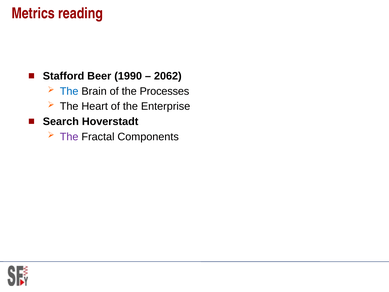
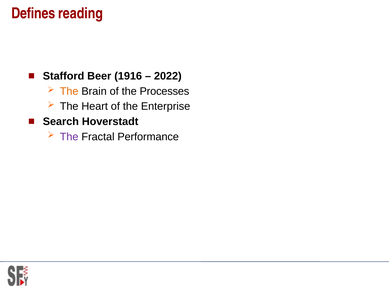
Metrics: Metrics -> Defines
1990: 1990 -> 1916
2062: 2062 -> 2022
The at (69, 91) colour: blue -> orange
Components: Components -> Performance
